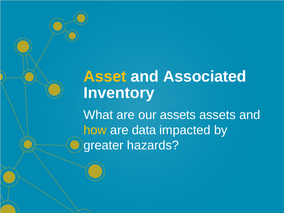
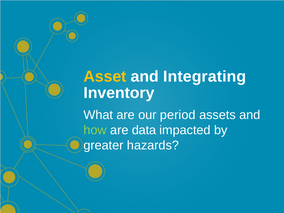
Associated: Associated -> Integrating
our assets: assets -> period
how colour: yellow -> light green
